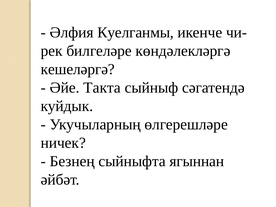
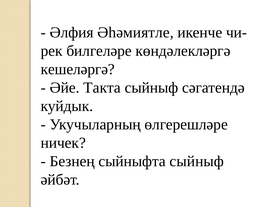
Куелганмы: Куелганмы -> Әһәмиятле
сыйныфта ягыннан: ягыннан -> сыйныф
